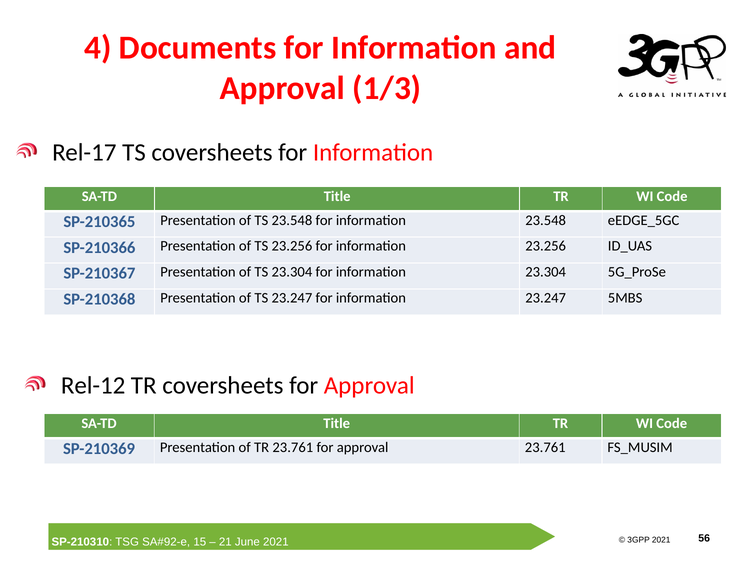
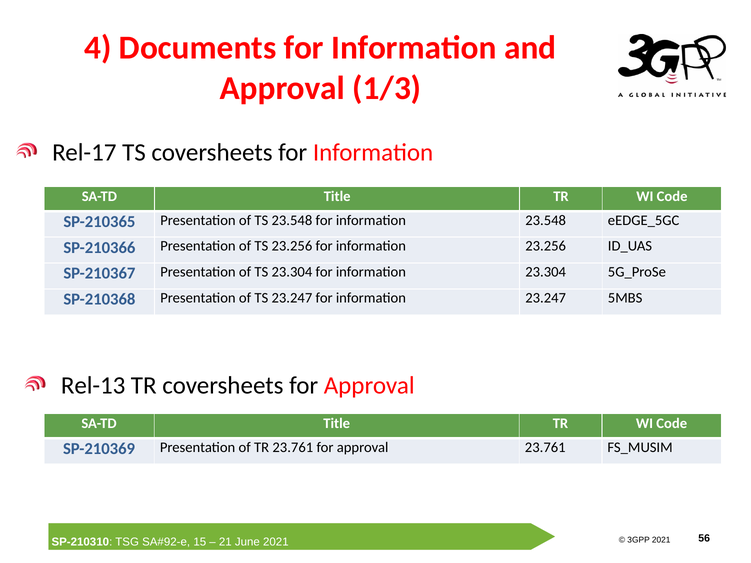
Rel-12: Rel-12 -> Rel-13
